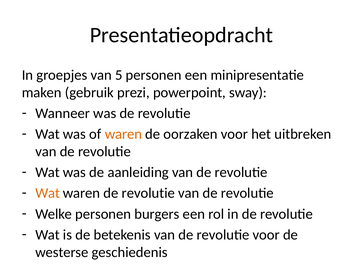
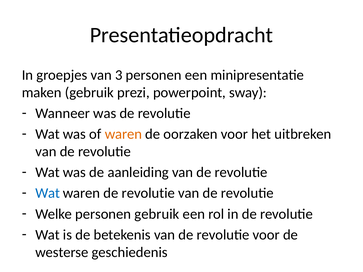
5: 5 -> 3
Wat at (48, 193) colour: orange -> blue
personen burgers: burgers -> gebruik
